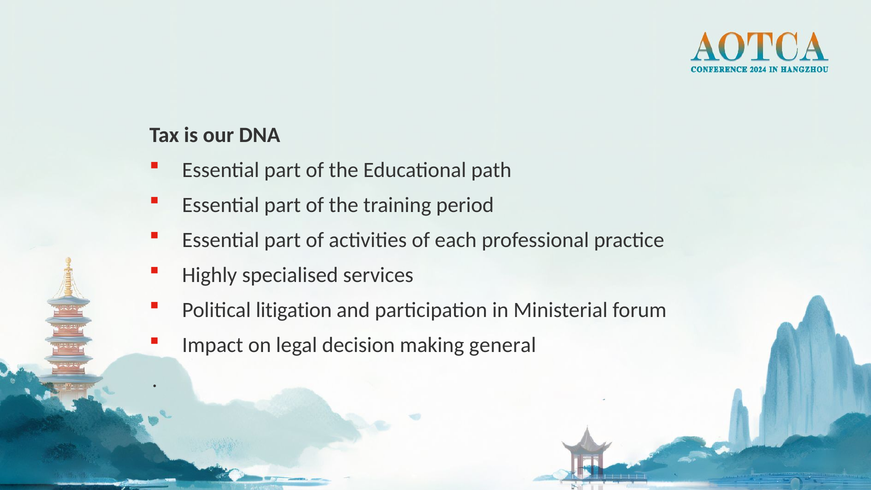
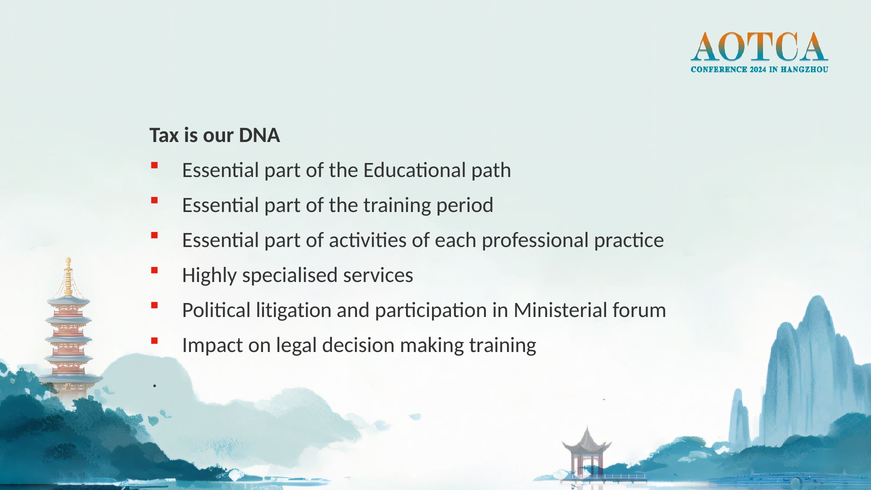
making general: general -> training
